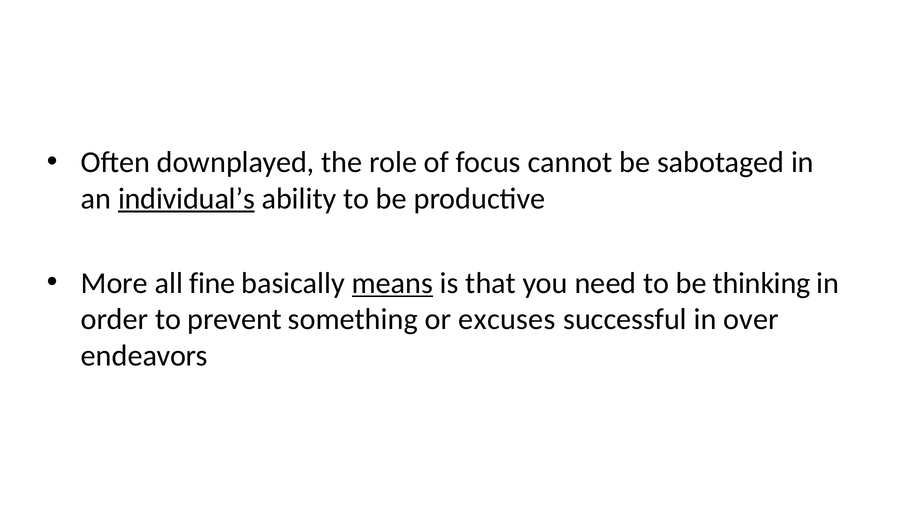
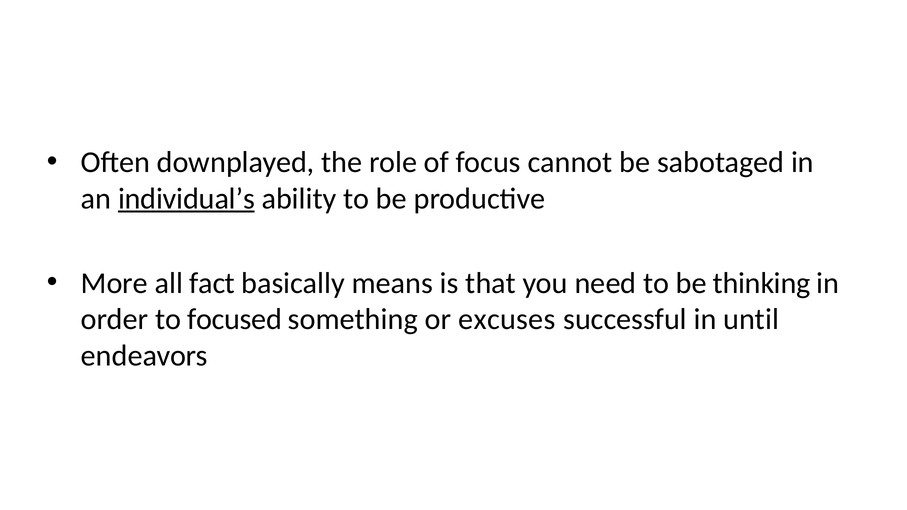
fine: fine -> fact
means underline: present -> none
prevent: prevent -> focused
over: over -> until
